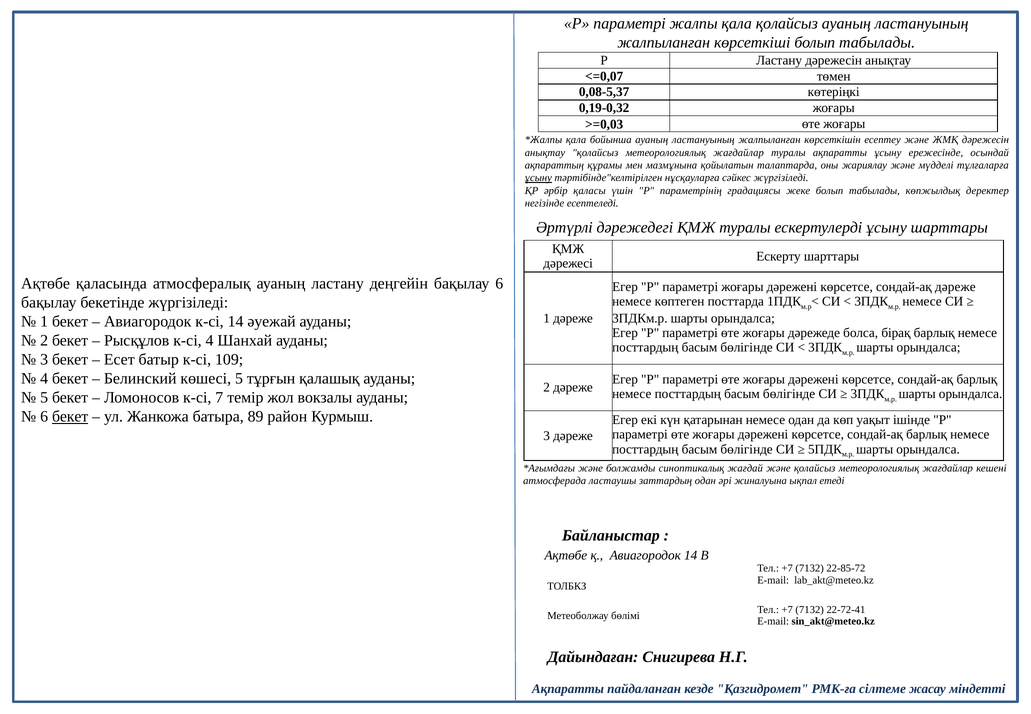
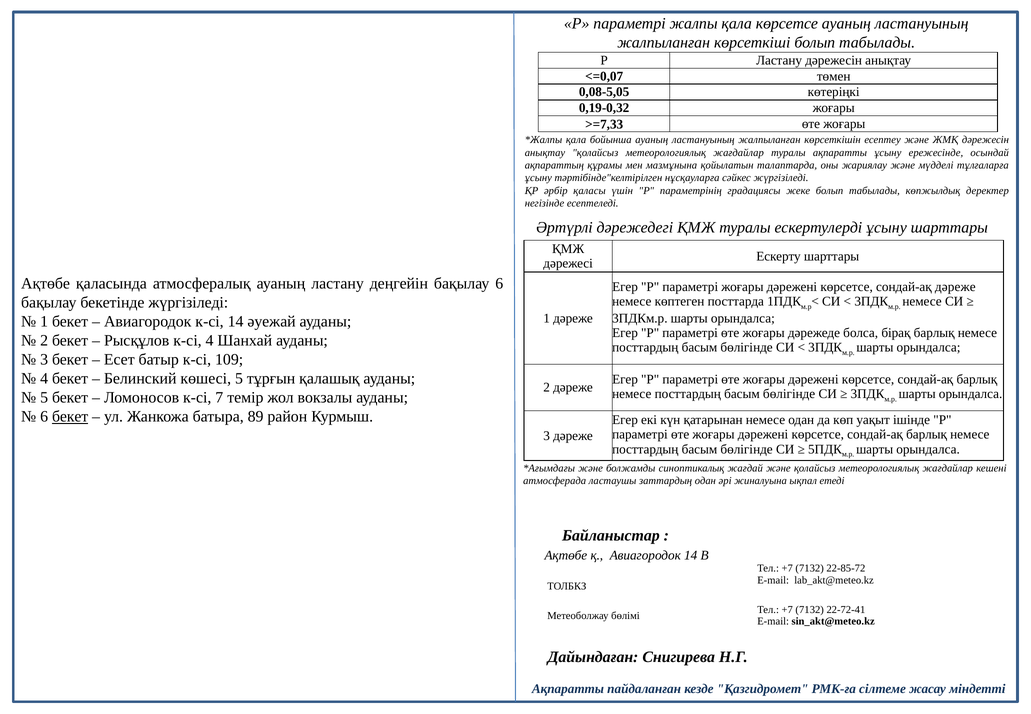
қала қолайсыз: қолайсыз -> көрсетсе
0,08-5,37: 0,08-5,37 -> 0,08-5,05
>=0,03: >=0,03 -> >=7,33
ұсыну at (538, 178) underline: present -> none
